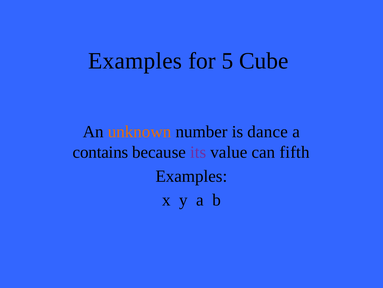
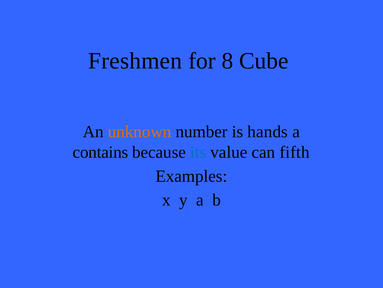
Examples at (135, 61): Examples -> Freshmen
5: 5 -> 8
dance: dance -> hands
its colour: purple -> blue
